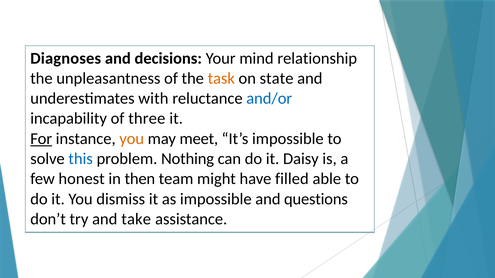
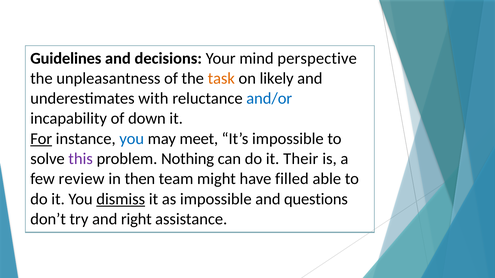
Diagnoses: Diagnoses -> Guidelines
relationship: relationship -> perspective
state: state -> likely
three: three -> down
you at (132, 139) colour: orange -> blue
this colour: blue -> purple
Daisy: Daisy -> Their
honest: honest -> review
dismiss underline: none -> present
take: take -> right
